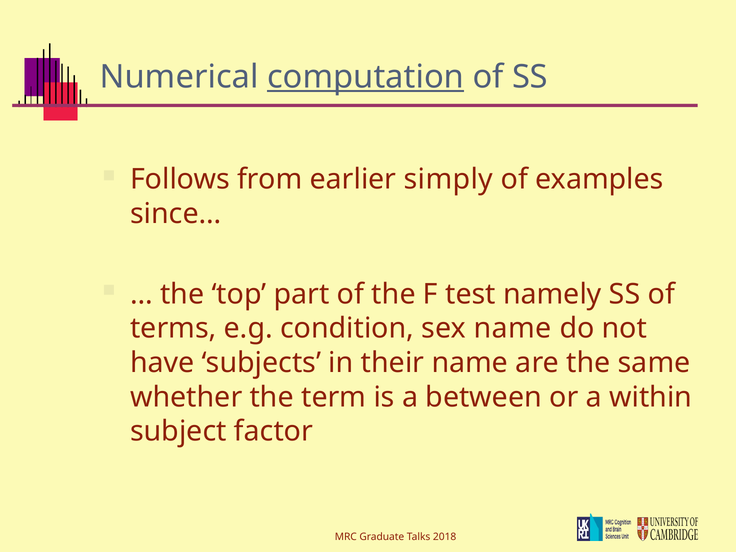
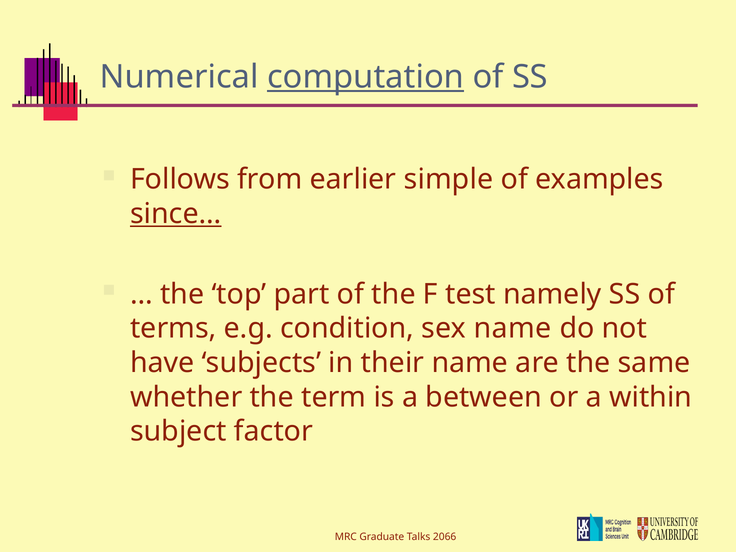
simply: simply -> simple
since… underline: none -> present
2018: 2018 -> 2066
